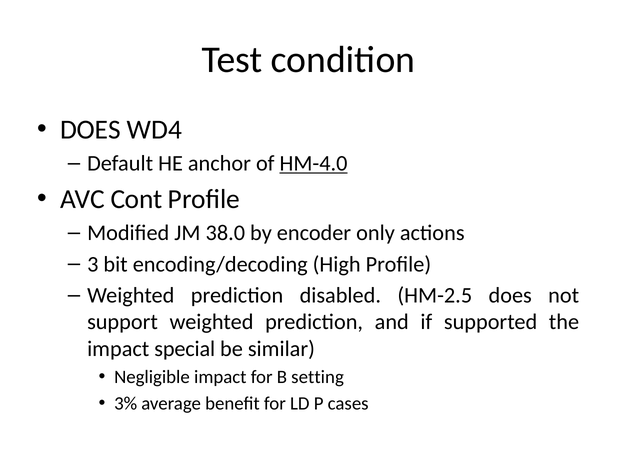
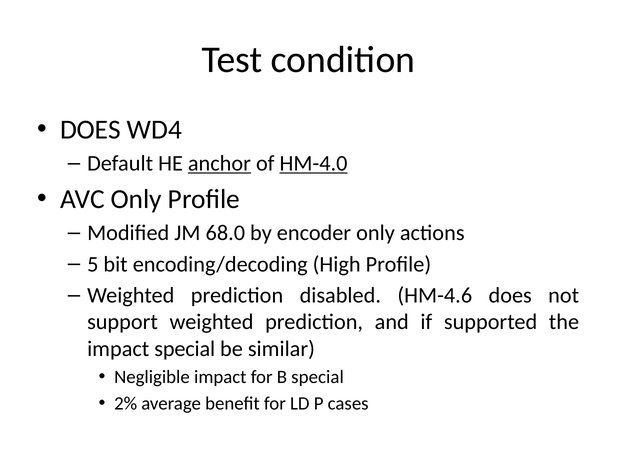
anchor underline: none -> present
AVC Cont: Cont -> Only
38.0: 38.0 -> 68.0
3: 3 -> 5
HM-2.5: HM-2.5 -> HM-4.6
B setting: setting -> special
3%: 3% -> 2%
